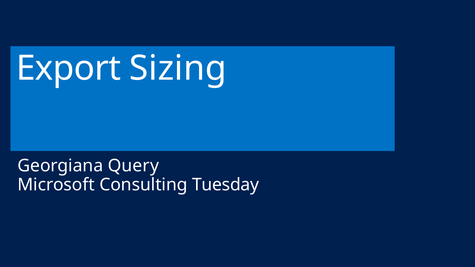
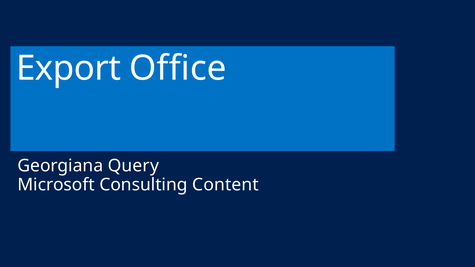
Sizing: Sizing -> Office
Tuesday: Tuesday -> Content
